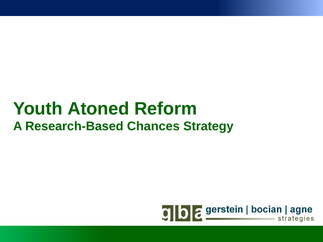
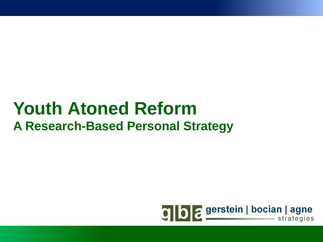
Chances: Chances -> Personal
